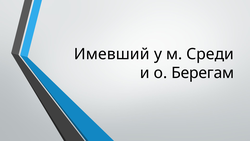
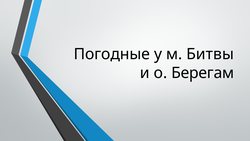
Имевший: Имевший -> Погодные
Среди: Среди -> Битвы
